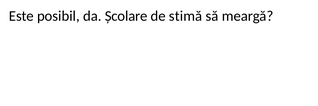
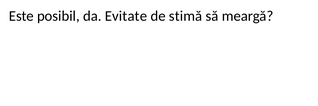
Școlare: Școlare -> Evitate
